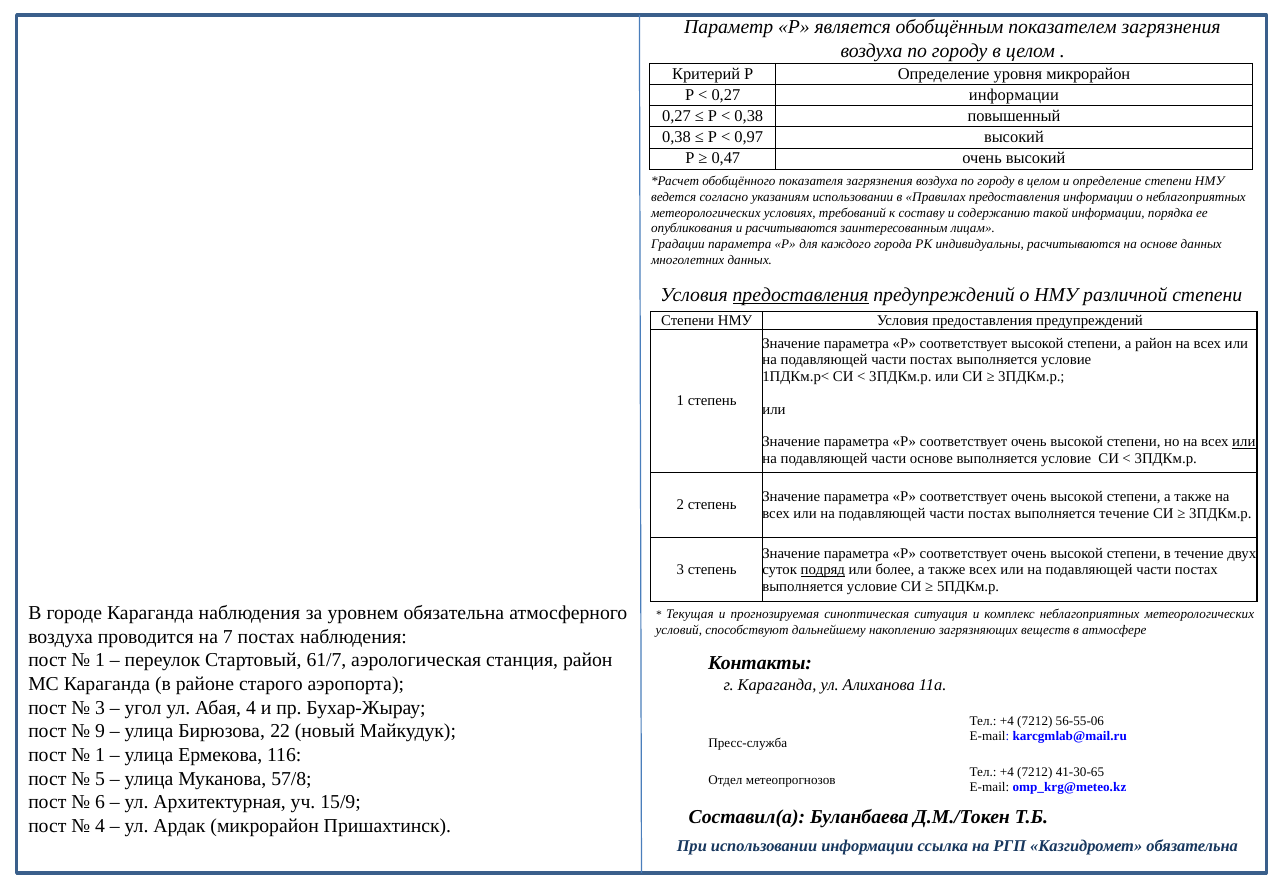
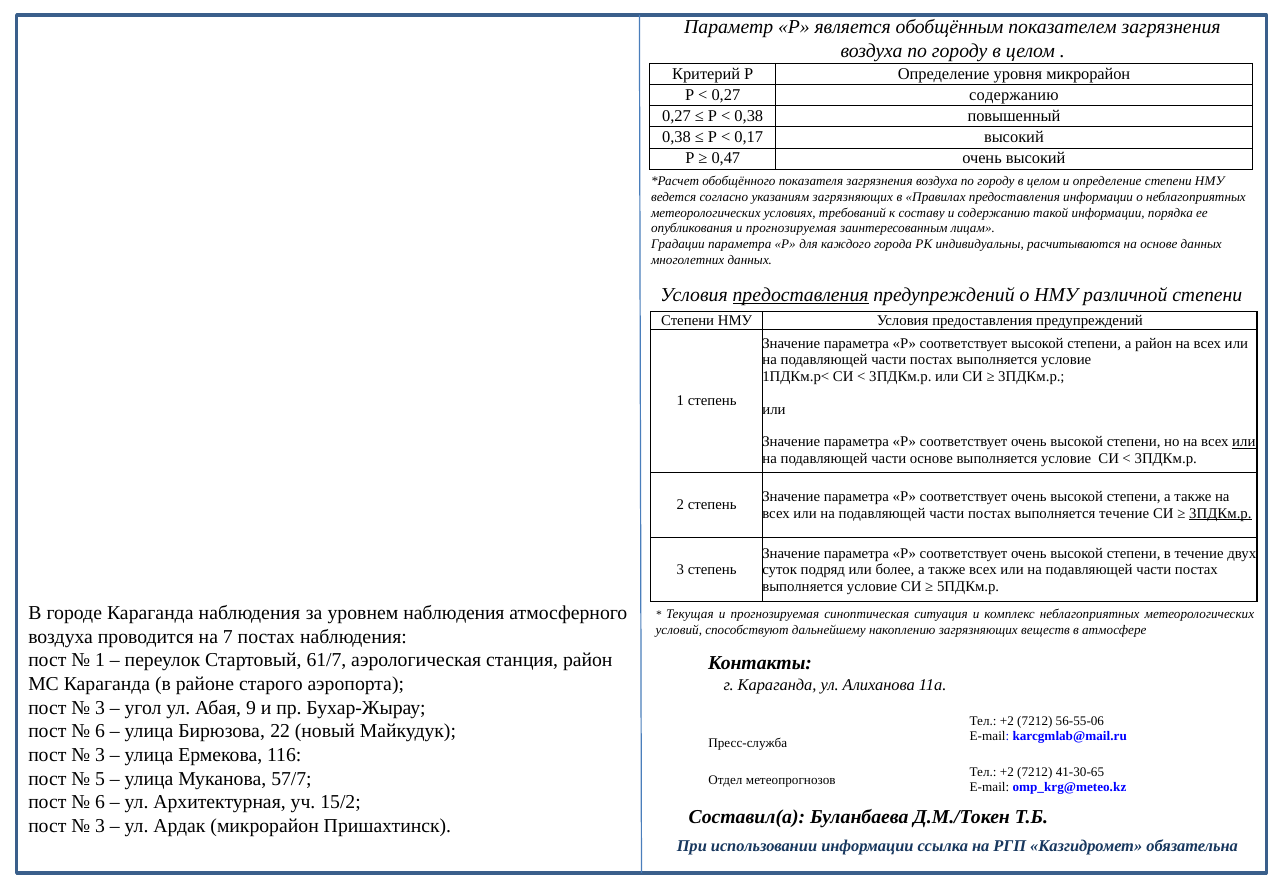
0,27 информации: информации -> содержанию
0,97: 0,97 -> 0,17
указаниям использовании: использовании -> загрязняющих
опубликования и расчитываются: расчитываются -> прогнозируемая
3ПДКм.р at (1220, 513) underline: none -> present
подряд underline: present -> none
уровнем обязательна: обязательна -> наблюдения
Абая 4: 4 -> 9
+4 at (1007, 721): +4 -> +2
9 at (100, 732): 9 -> 6
1 at (100, 755): 1 -> 3
+4 at (1007, 773): +4 -> +2
57/8: 57/8 -> 57/7
15/9: 15/9 -> 15/2
4 at (100, 826): 4 -> 3
